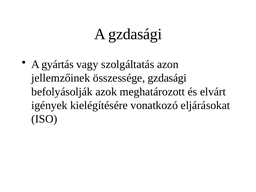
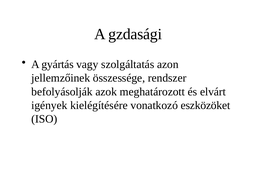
összessége gzdasági: gzdasági -> rendszer
eljárásokat: eljárásokat -> eszközöket
